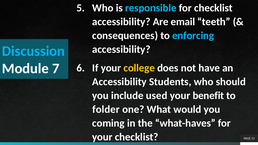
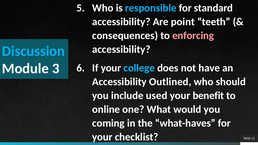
for checklist: checklist -> standard
email: email -> point
enforcing colour: light blue -> pink
7: 7 -> 3
college colour: yellow -> light blue
Students: Students -> Outlined
folder: folder -> online
